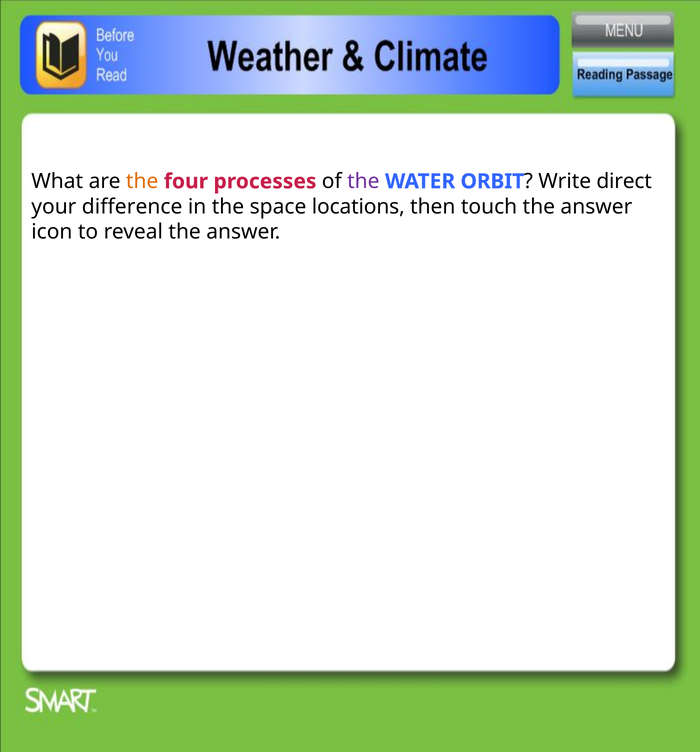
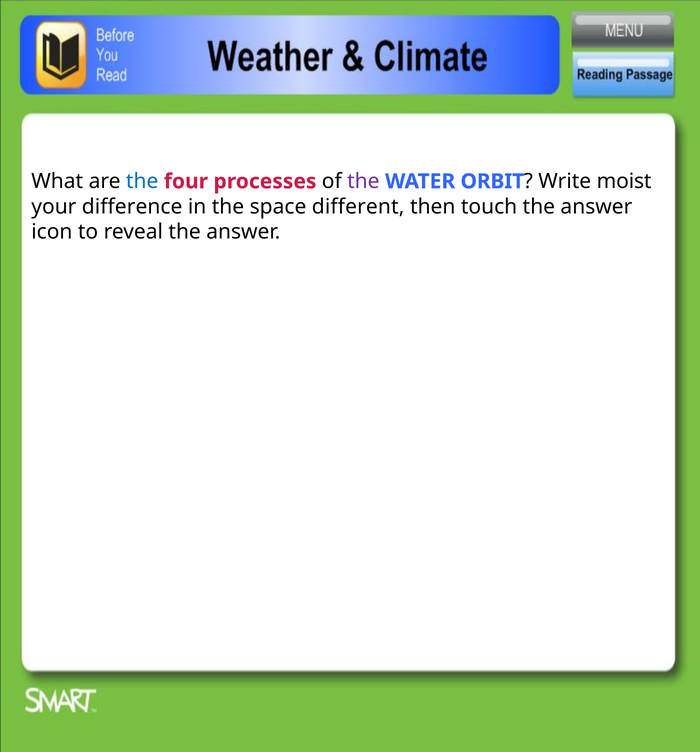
the at (142, 181) colour: orange -> blue
direct: direct -> moist
locations: locations -> different
